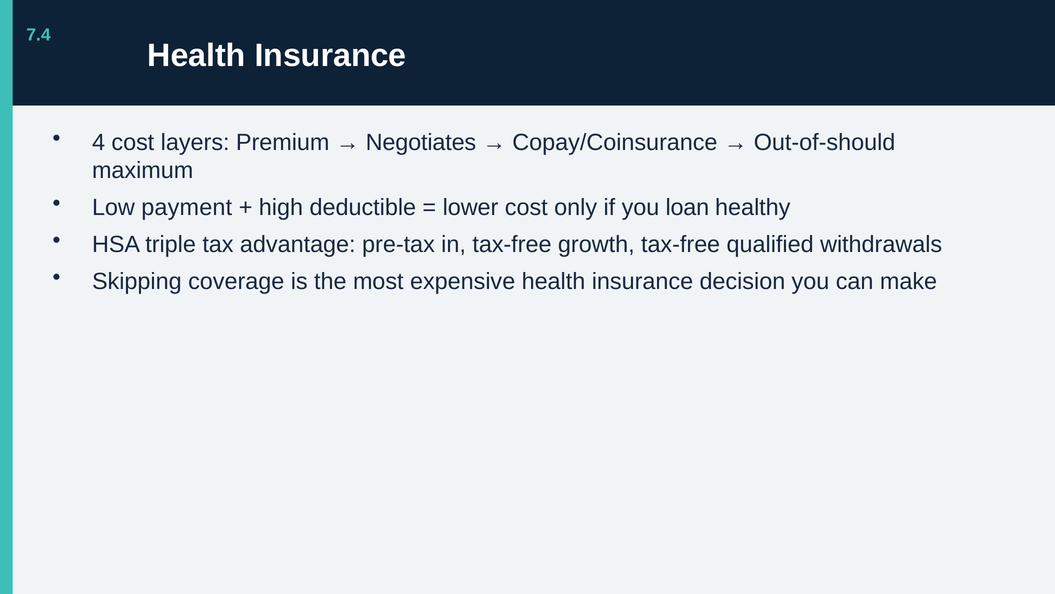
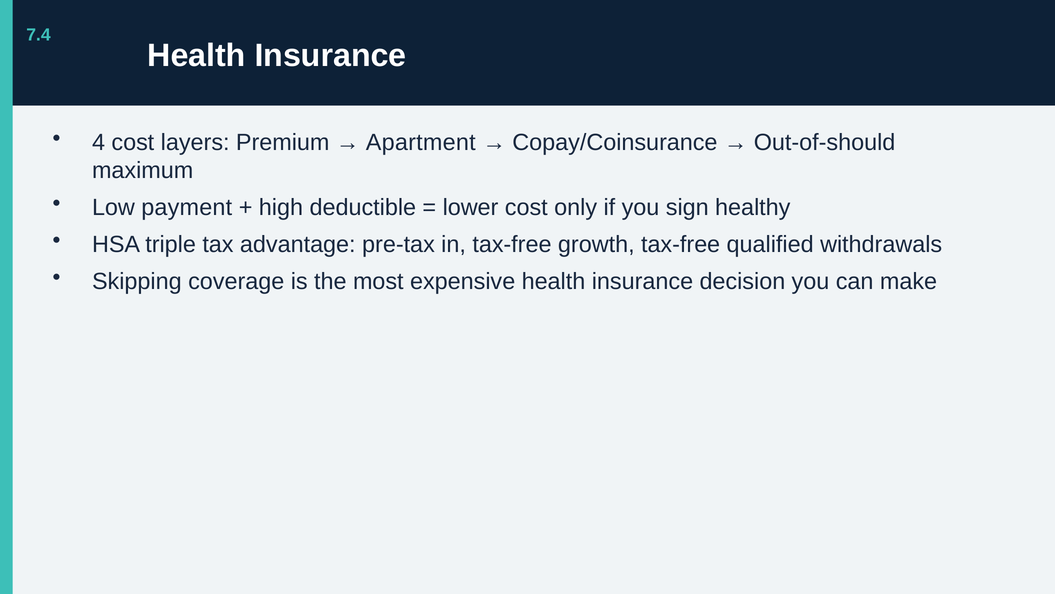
Negotiates: Negotiates -> Apartment
loan: loan -> sign
